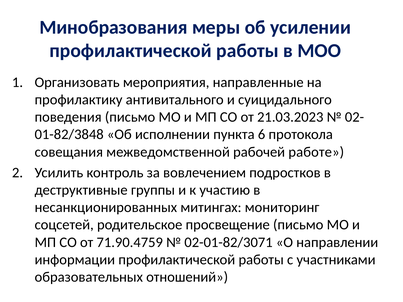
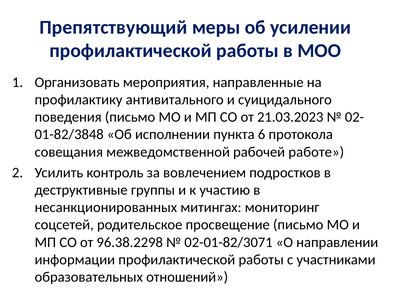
Минобразования: Минобразования -> Препятствующий
71.90.4759: 71.90.4759 -> 96.38.2298
